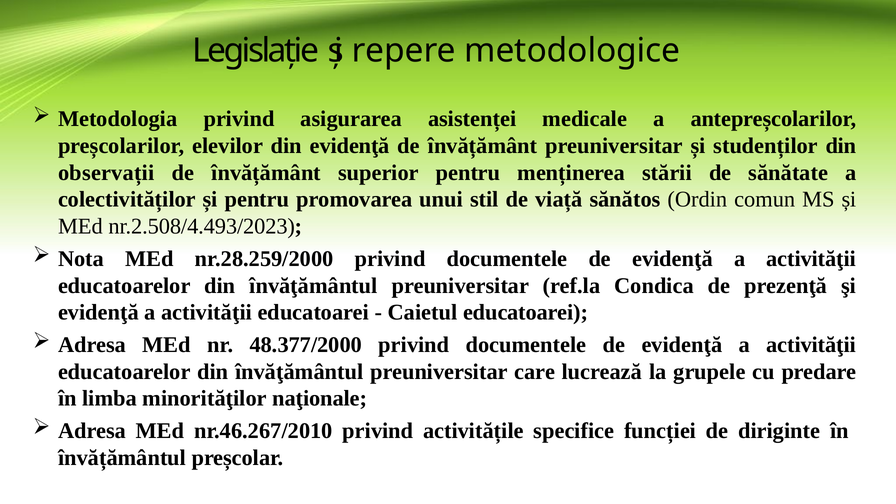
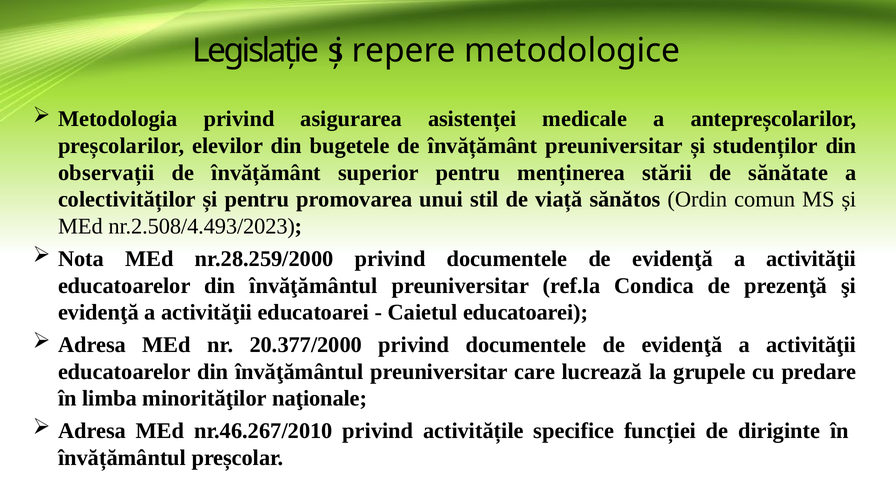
din evidenţă: evidenţă -> bugetele
48.377/2000: 48.377/2000 -> 20.377/2000
